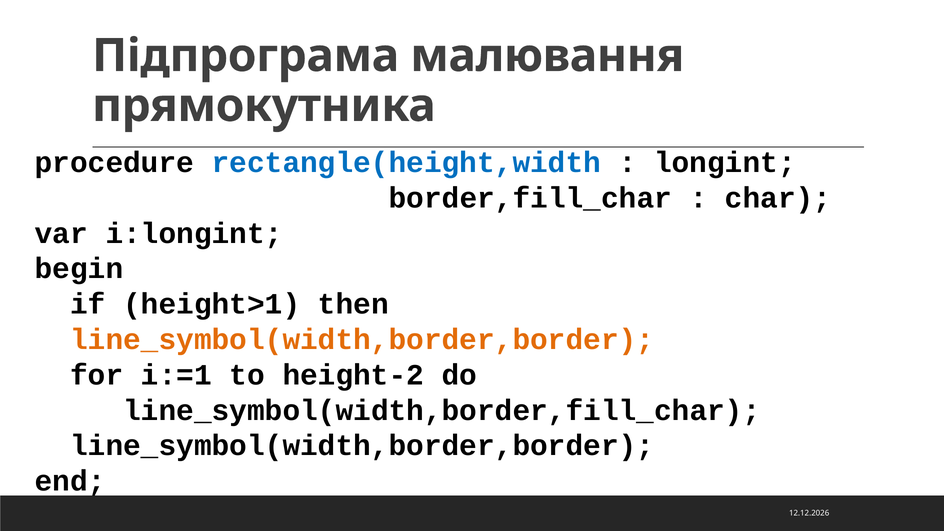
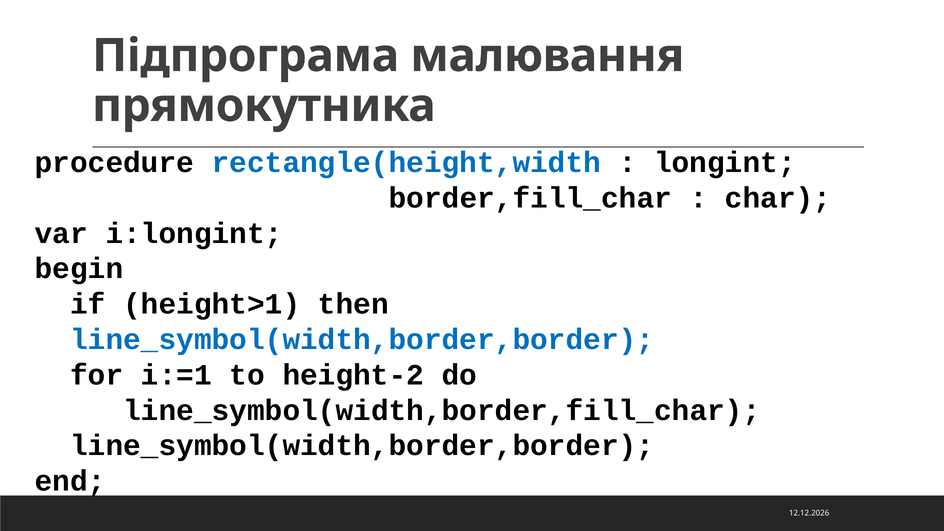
line_symbol(width,border,border at (362, 340) colour: orange -> blue
